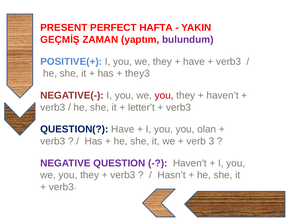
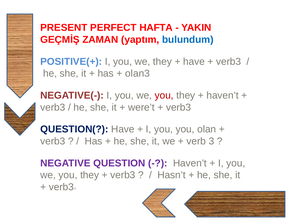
bulundum colour: purple -> blue
they3: they3 -> olan3
letter’t: letter’t -> were’t
